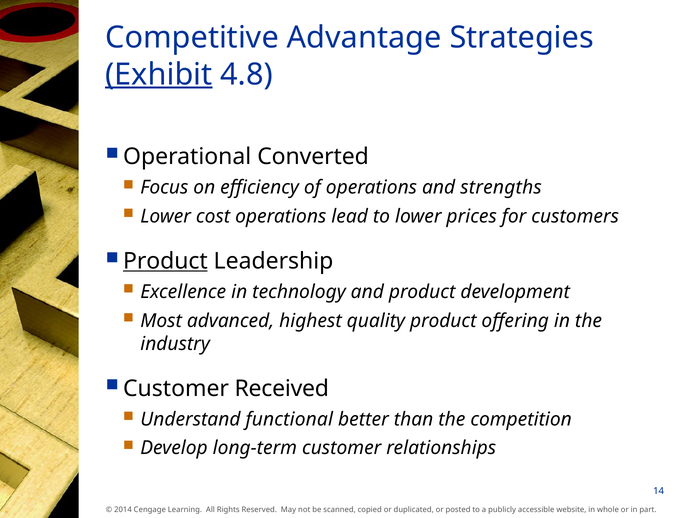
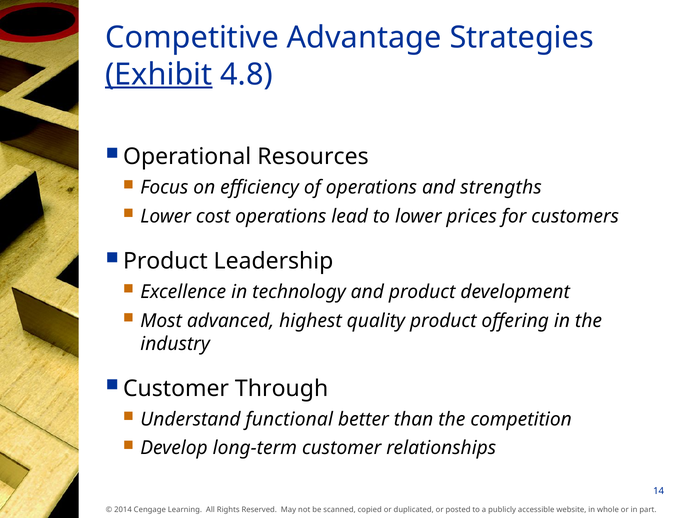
Converted: Converted -> Resources
Product at (165, 261) underline: present -> none
Received: Received -> Through
